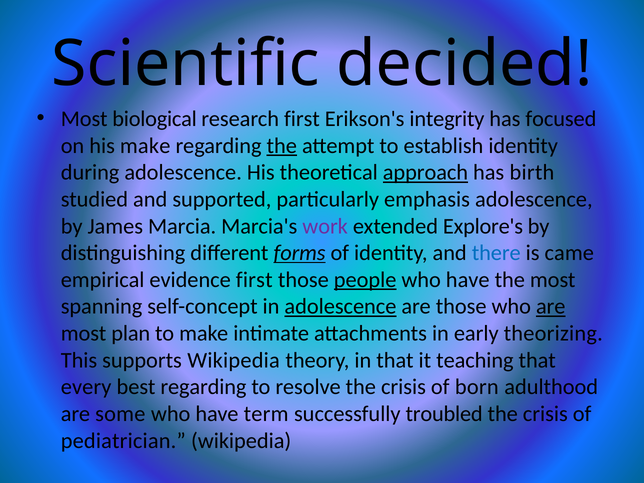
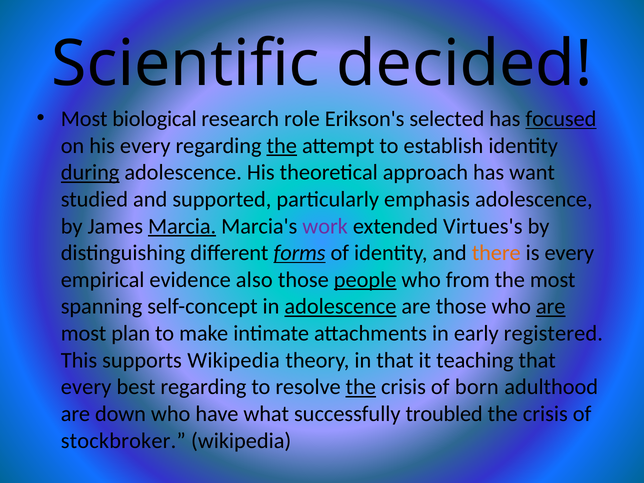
research first: first -> role
integrity: integrity -> selected
focused underline: none -> present
his make: make -> every
during underline: none -> present
approach underline: present -> none
birth: birth -> want
Marcia underline: none -> present
Explore's: Explore's -> Virtues's
there colour: blue -> orange
is came: came -> every
evidence first: first -> also
have at (468, 280): have -> from
theorizing: theorizing -> registered
the at (361, 387) underline: none -> present
some: some -> down
term: term -> what
pediatrician: pediatrician -> stockbroker
